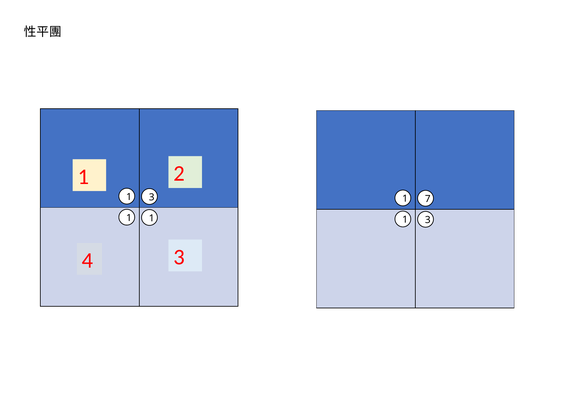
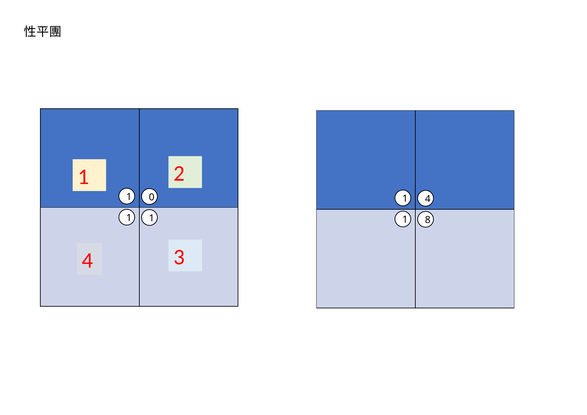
3 at (152, 197): 3 -> 0
1 7: 7 -> 4
3 at (428, 220): 3 -> 8
